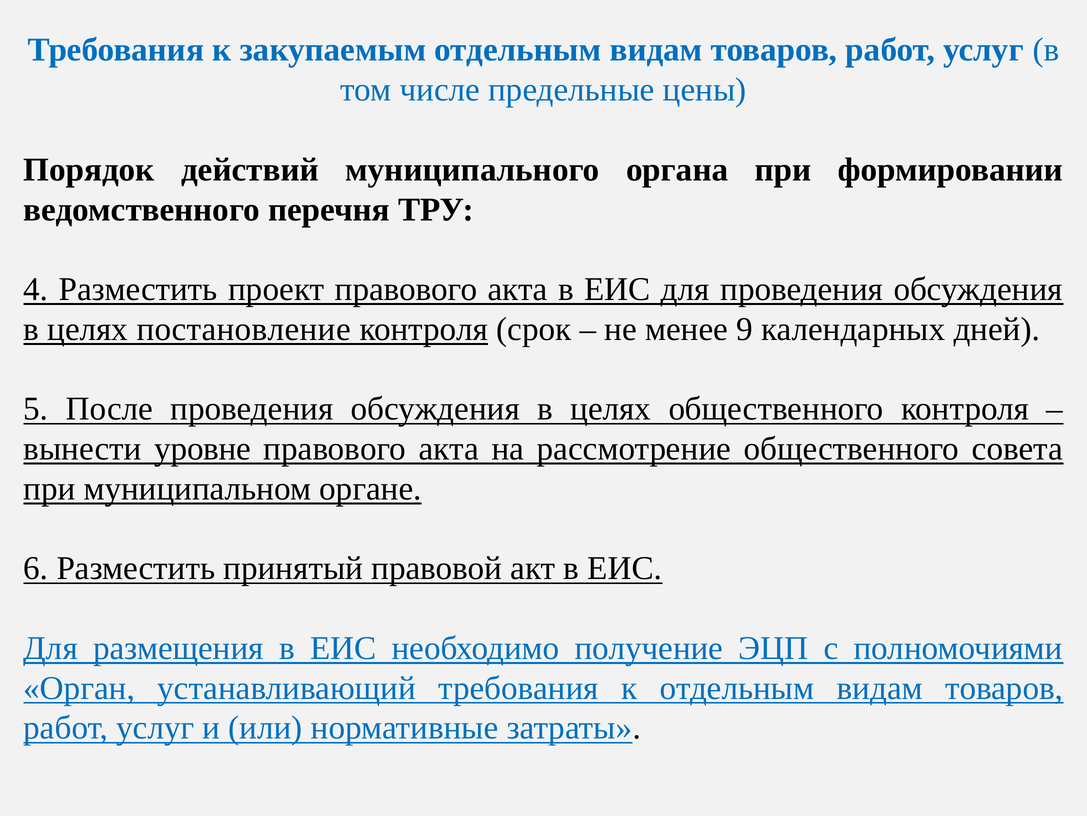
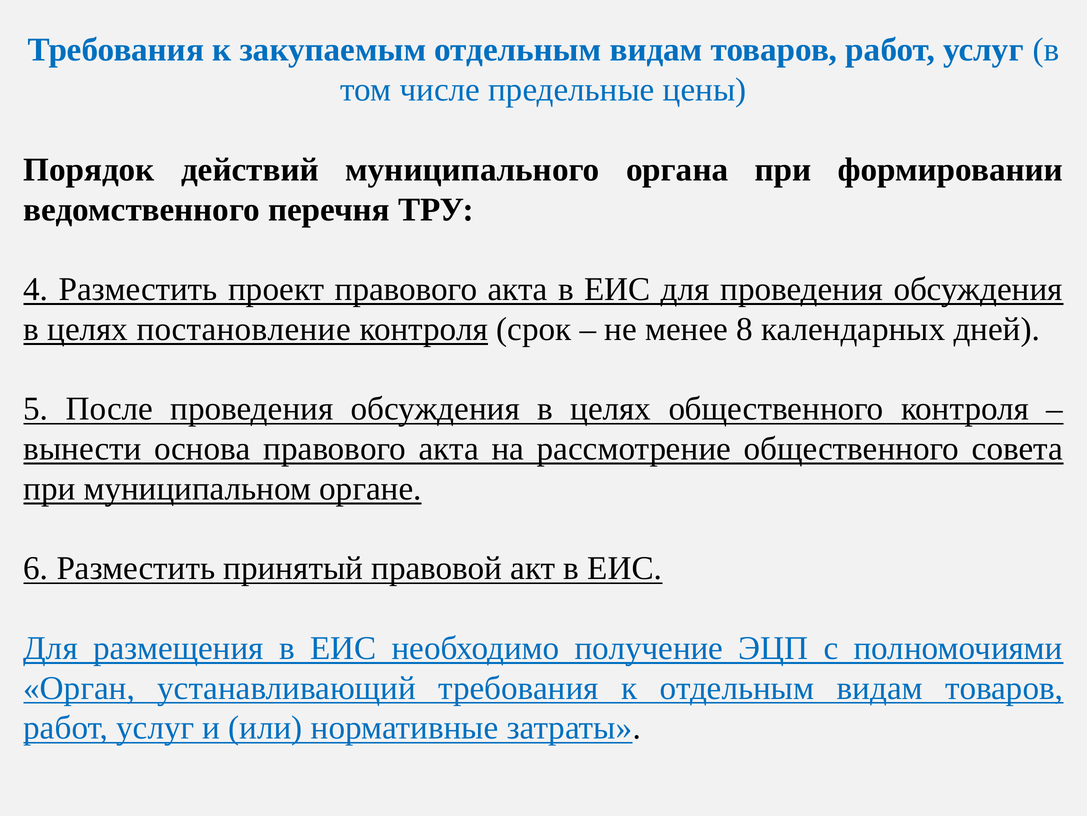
9: 9 -> 8
уровне: уровне -> основа
